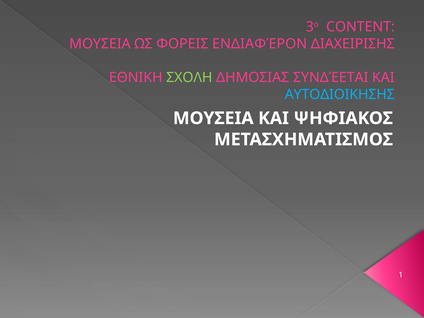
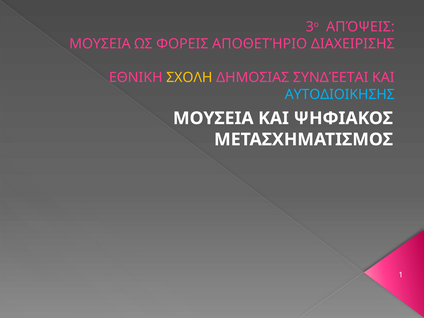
CONTENT: CONTENT -> ΑΠΌΨΕΙΣ
ΕΝΔΙΑΦΈΡΟΝ: ΕΝΔΙΑΦΈΡΟΝ -> ΑΠΟΘΕΤΉΡΙΟ
ΣΧΟΛΗ colour: light green -> yellow
